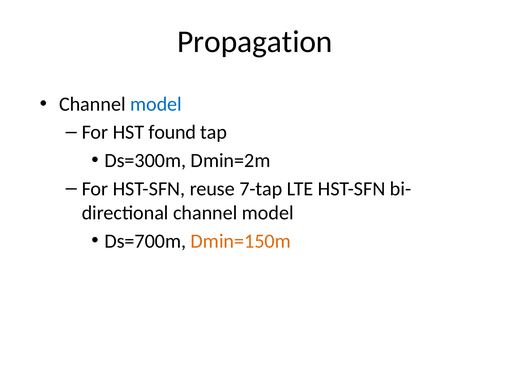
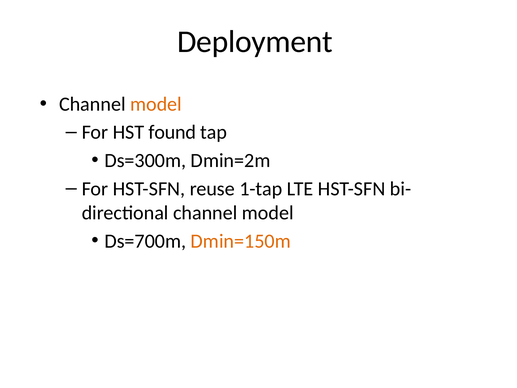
Propagation: Propagation -> Deployment
model at (156, 104) colour: blue -> orange
7-tap: 7-tap -> 1-tap
